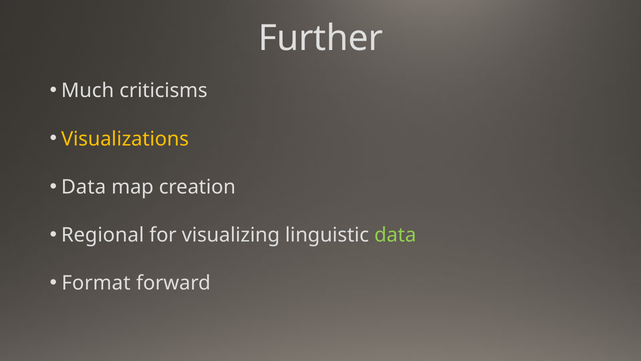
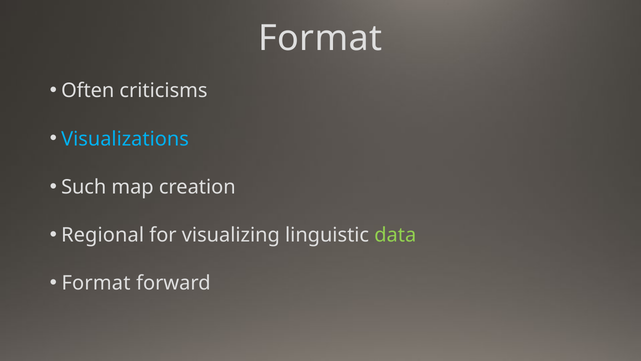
Further at (321, 38): Further -> Format
Much: Much -> Often
Visualizations colour: yellow -> light blue
Data at (84, 187): Data -> Such
